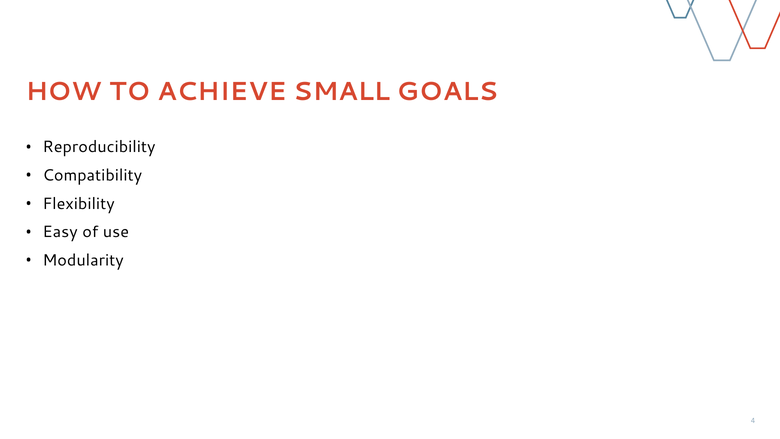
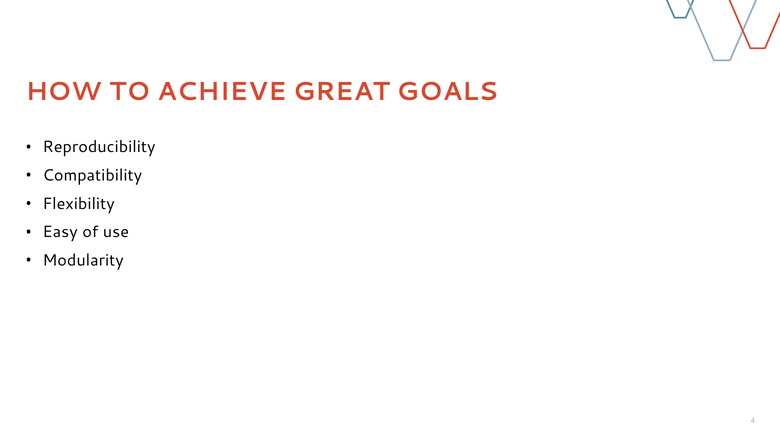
SMALL: SMALL -> GREAT
